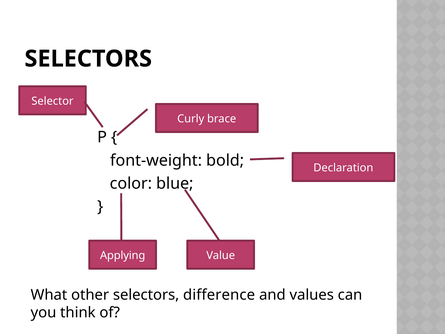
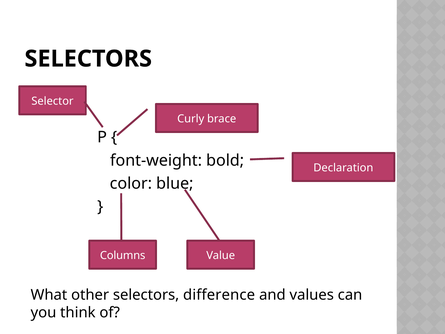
Applying: Applying -> Columns
